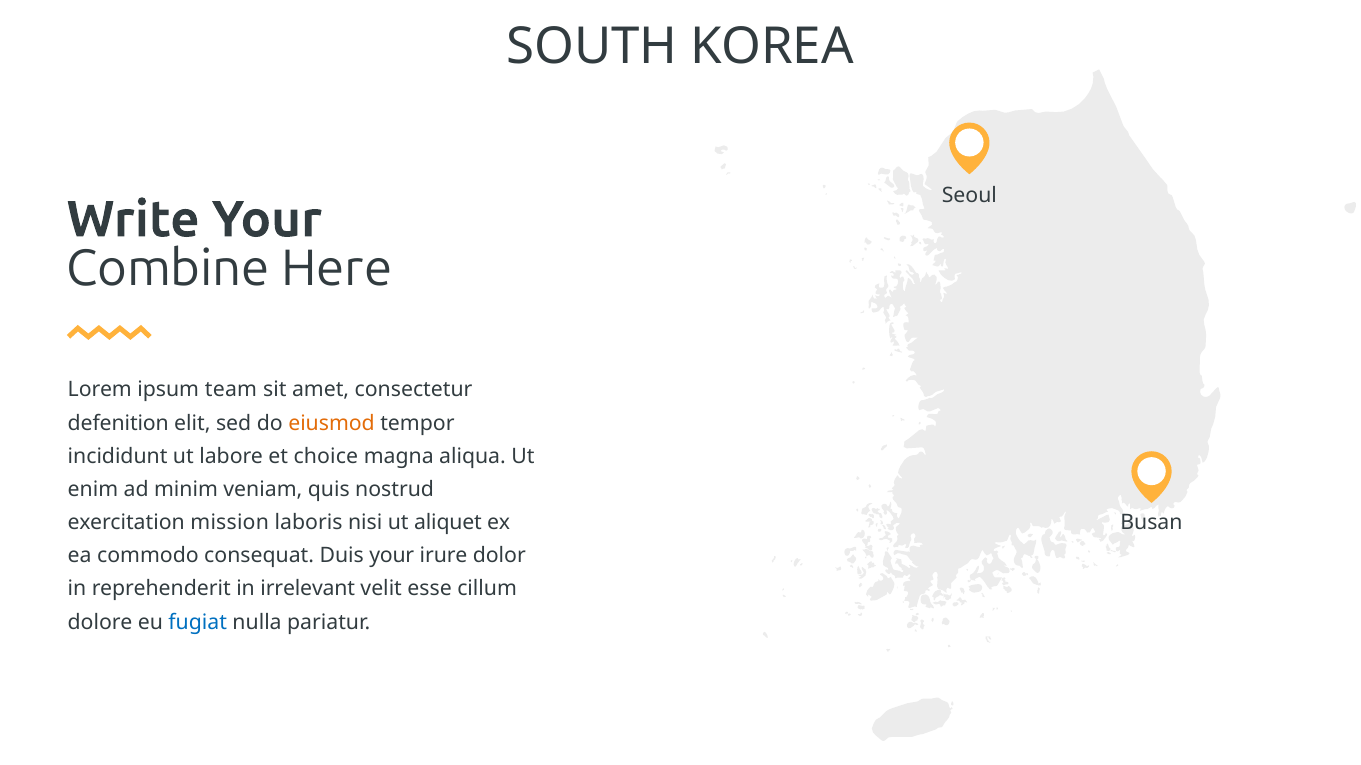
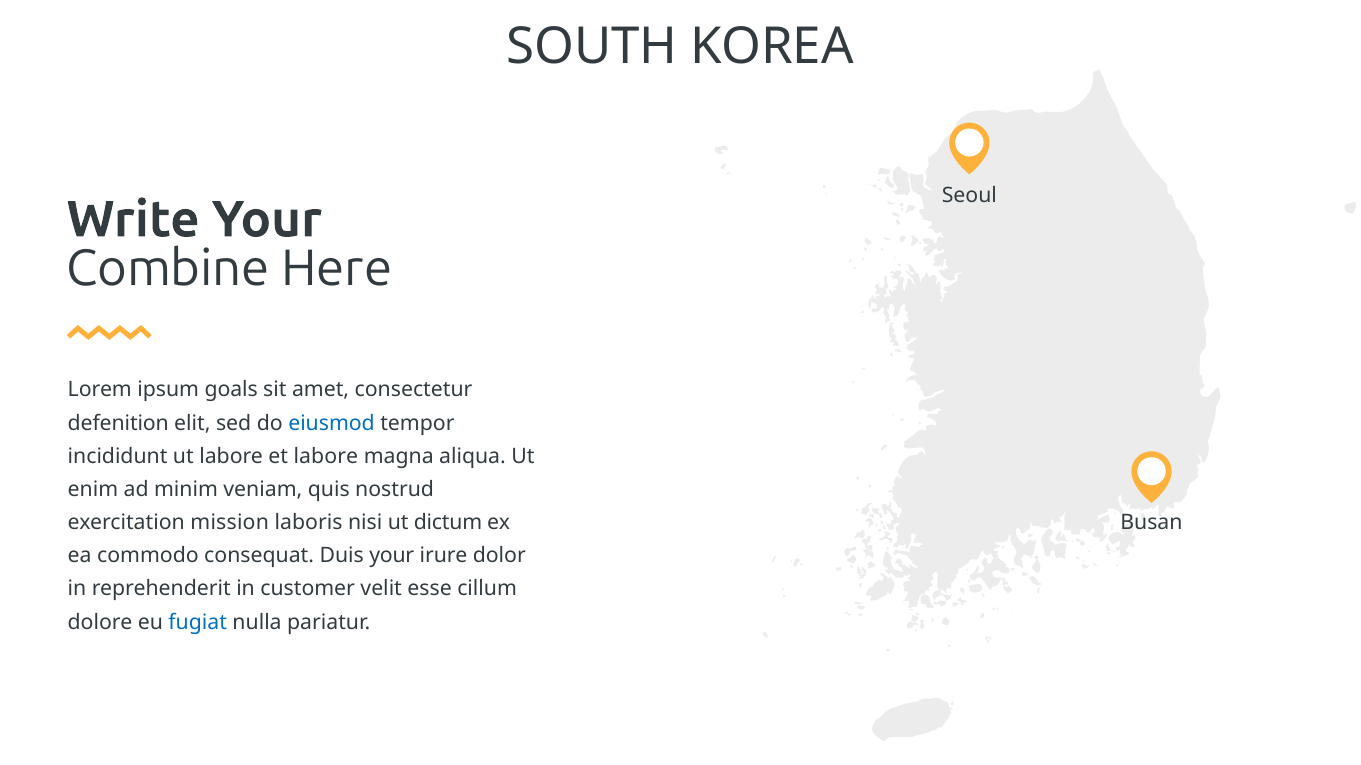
team: team -> goals
eiusmod colour: orange -> blue
et choice: choice -> labore
aliquet: aliquet -> dictum
irrelevant: irrelevant -> customer
